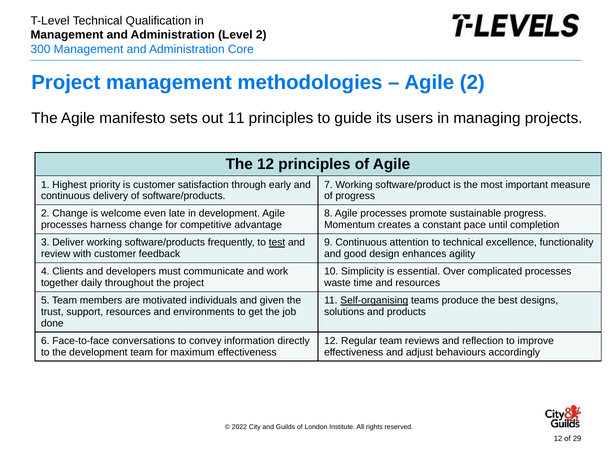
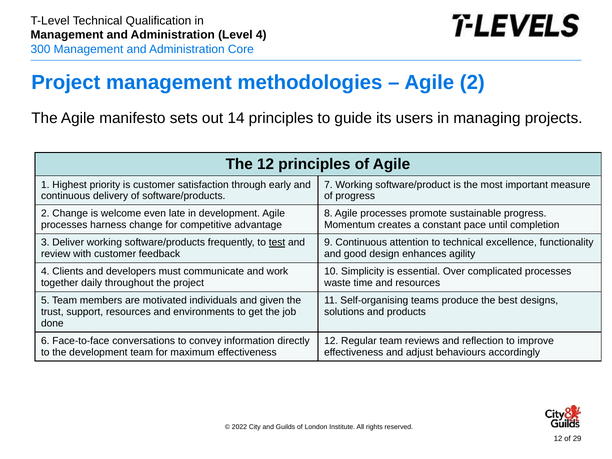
2 at (261, 35): 2 -> 4
out 11: 11 -> 14
Self-organising underline: present -> none
